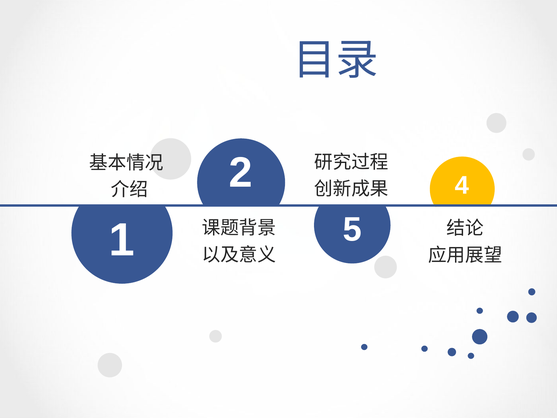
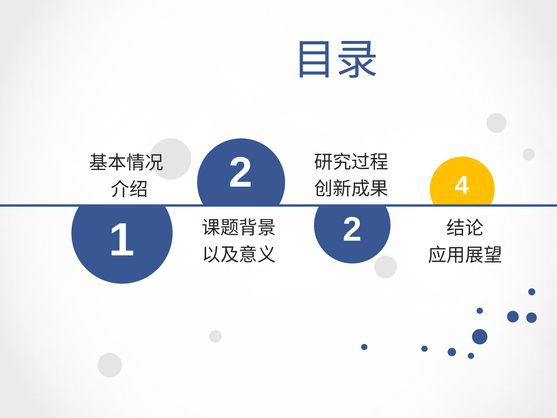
1 5: 5 -> 2
